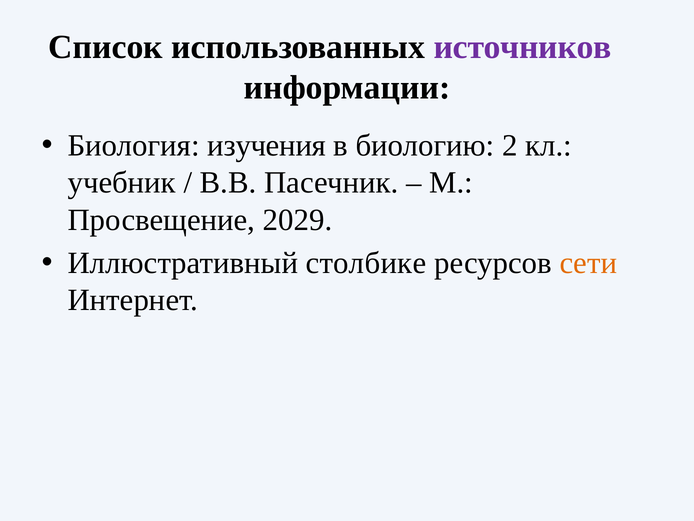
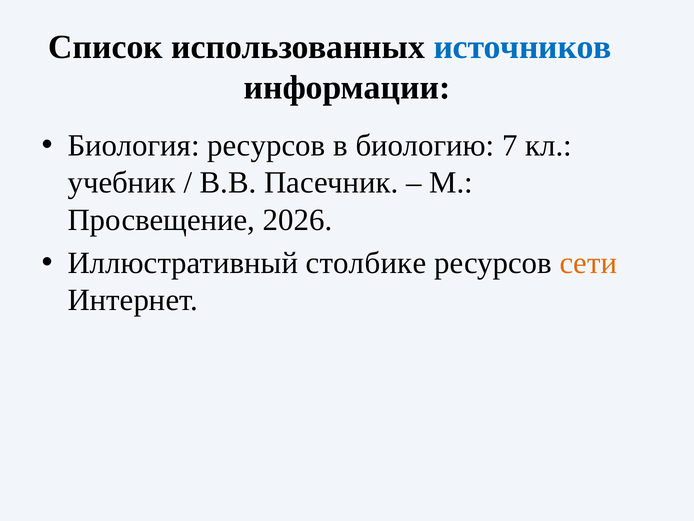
источников colour: purple -> blue
Биология изучения: изучения -> ресурсов
2: 2 -> 7
2029: 2029 -> 2026
